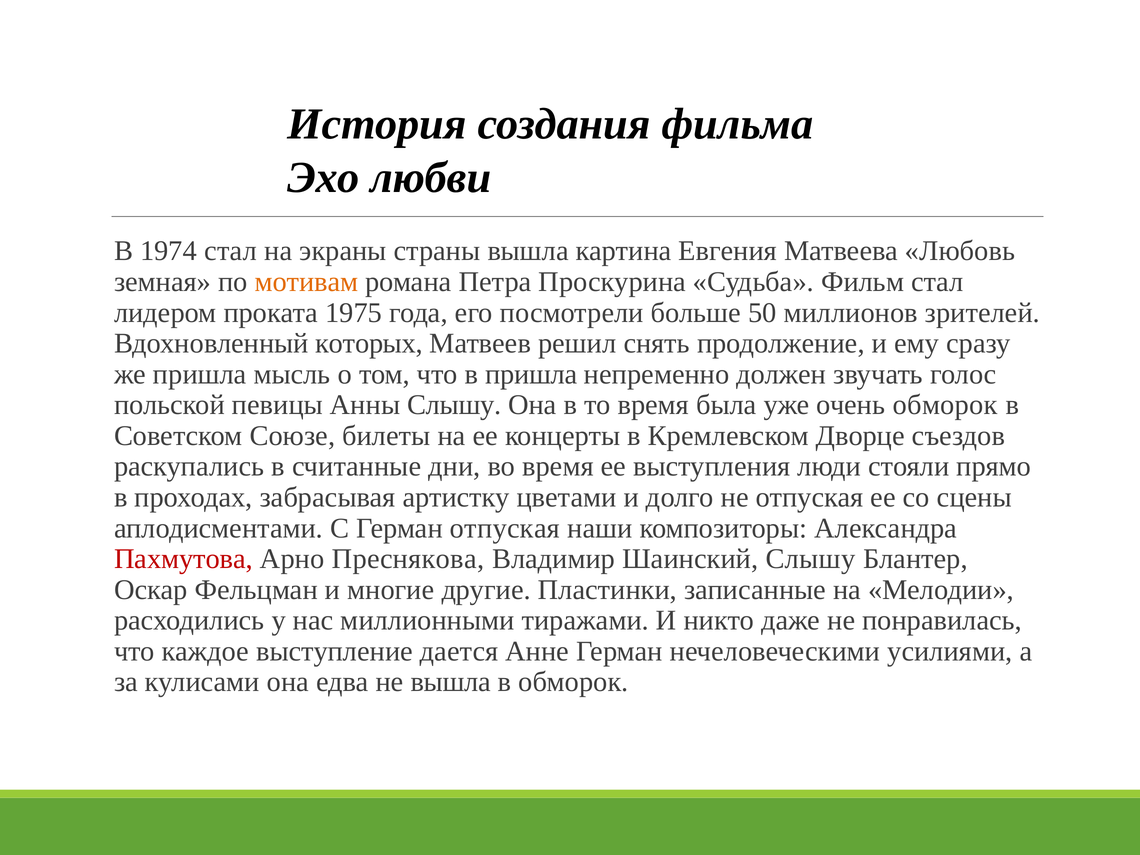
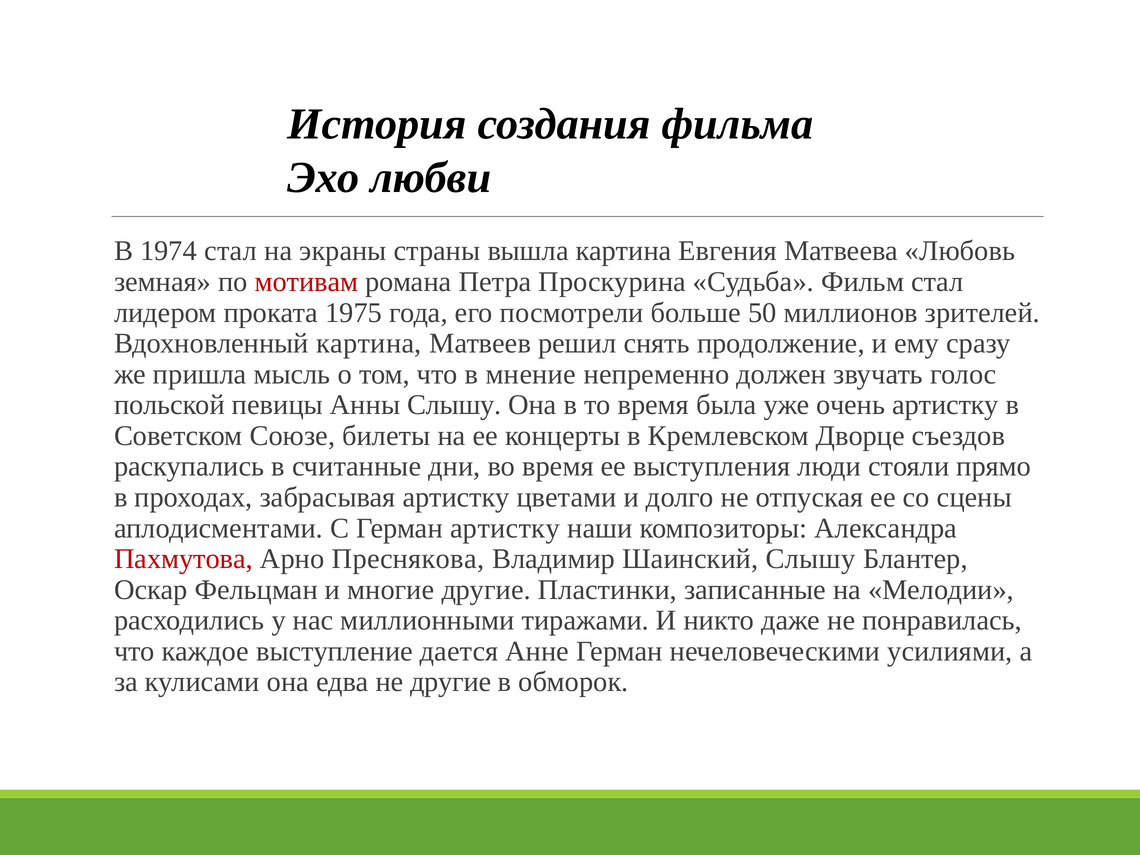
мотивам colour: orange -> red
Вдохновленный которых: которых -> картина
в пришла: пришла -> мнение
очень обморок: обморок -> артистку
Герман отпуская: отпуская -> артистку
не вышла: вышла -> другие
